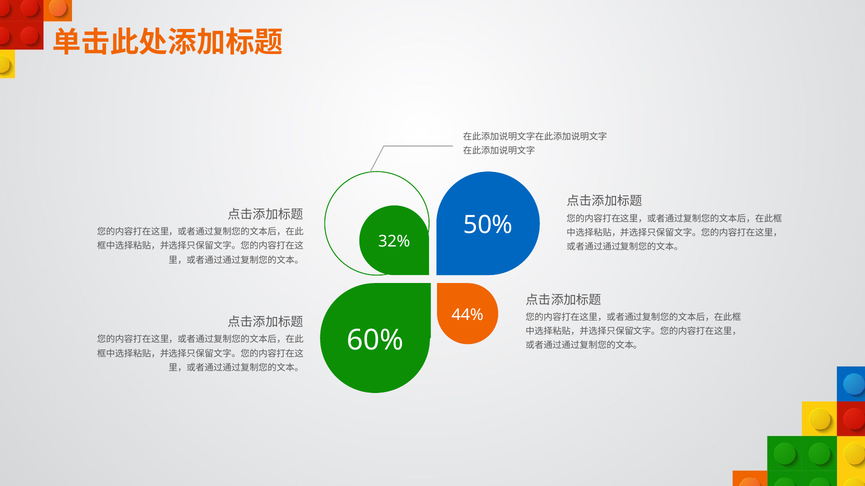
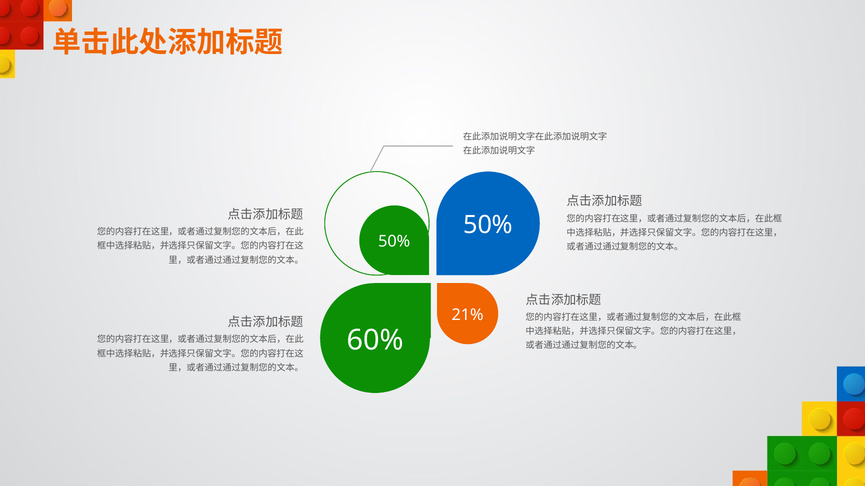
32% at (394, 242): 32% -> 50%
44%: 44% -> 21%
